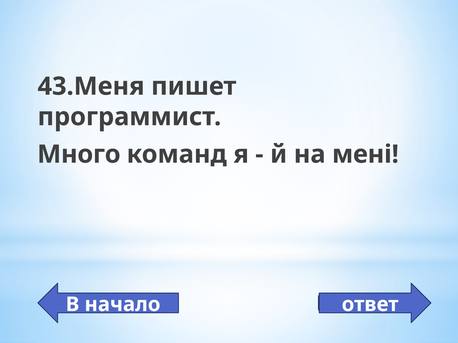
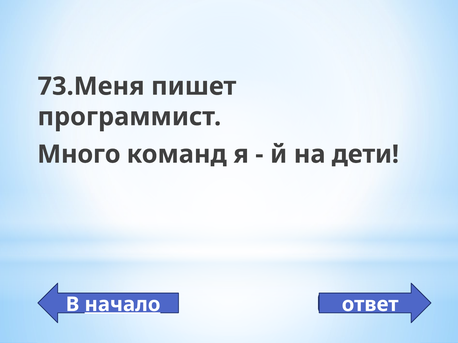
43.Меня: 43.Меня -> 73.Меня
мені: мені -> дети
начало underline: none -> present
